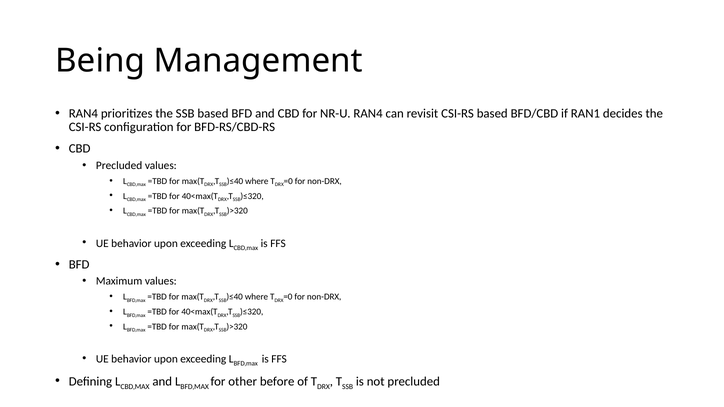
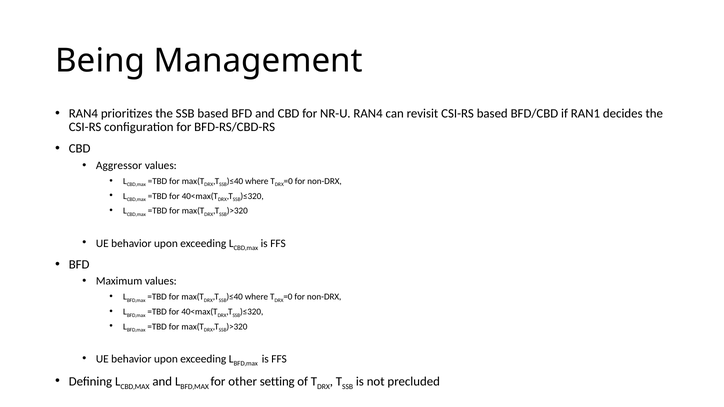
Precluded at (119, 165): Precluded -> Aggressor
before: before -> setting
